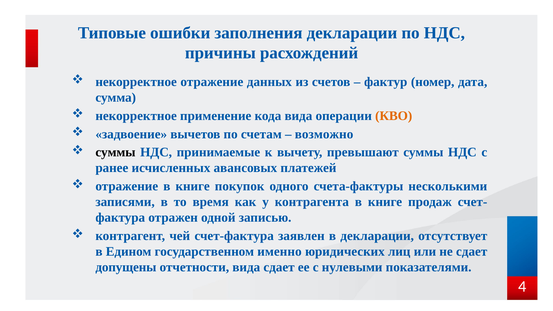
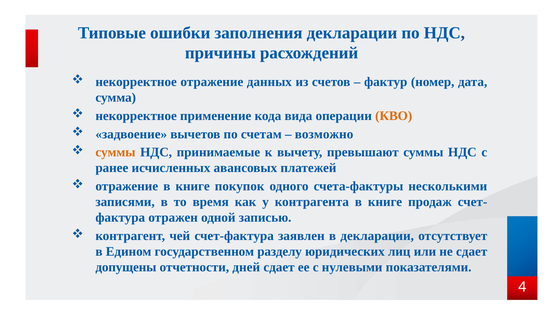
суммы at (115, 152) colour: black -> orange
именно: именно -> разделу
отчетности вида: вида -> дней
